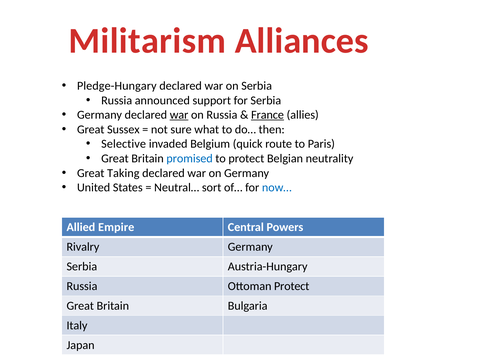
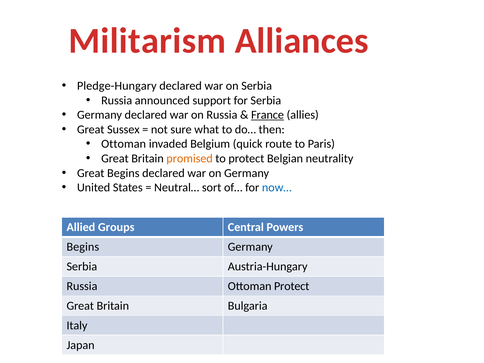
war at (179, 115) underline: present -> none
Selective at (124, 144): Selective -> Ottoman
promised colour: blue -> orange
Great Taking: Taking -> Begins
Empire: Empire -> Groups
Rivalry at (83, 247): Rivalry -> Begins
